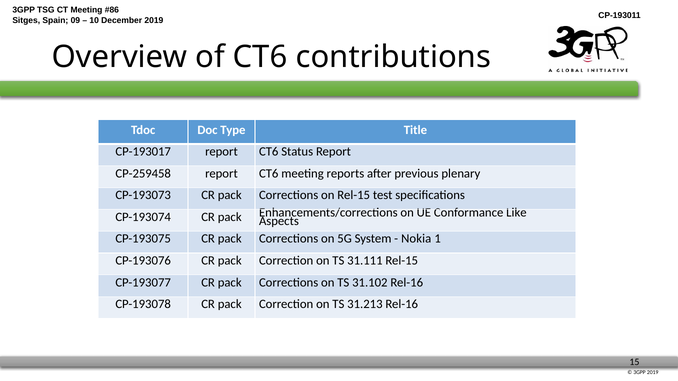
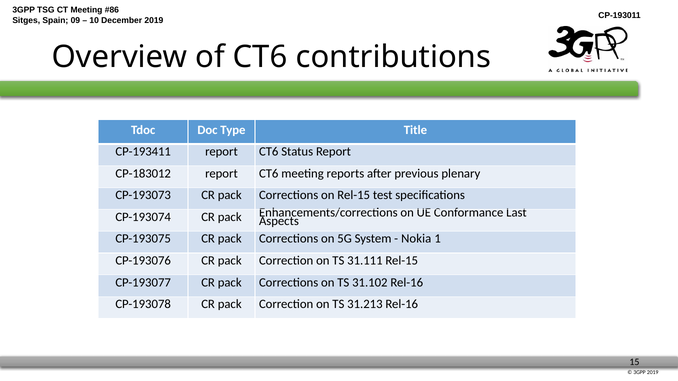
CP-193017: CP-193017 -> CP-193411
CP-259458: CP-259458 -> CP-183012
Like: Like -> Last
